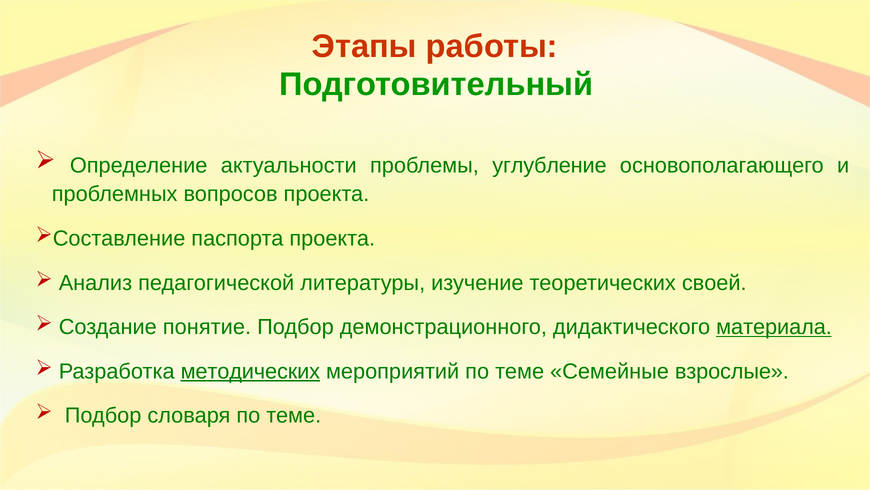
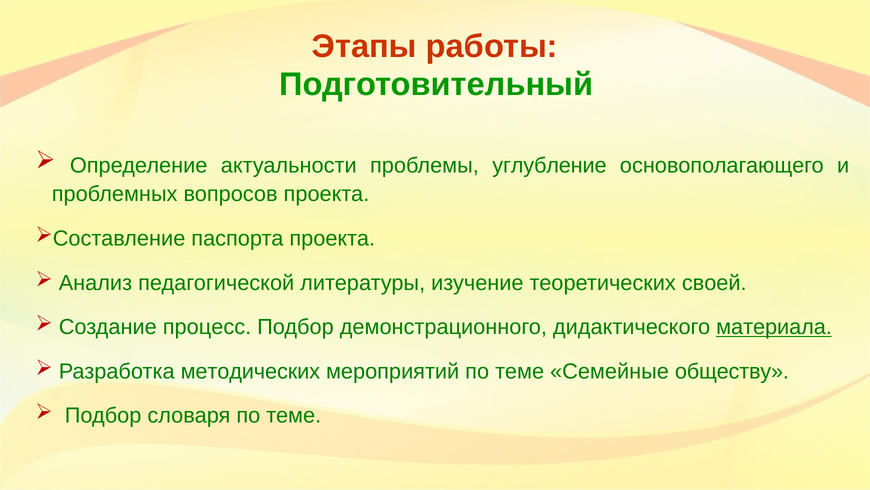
понятие: понятие -> процесс
методических underline: present -> none
взрослые: взрослые -> обществу
